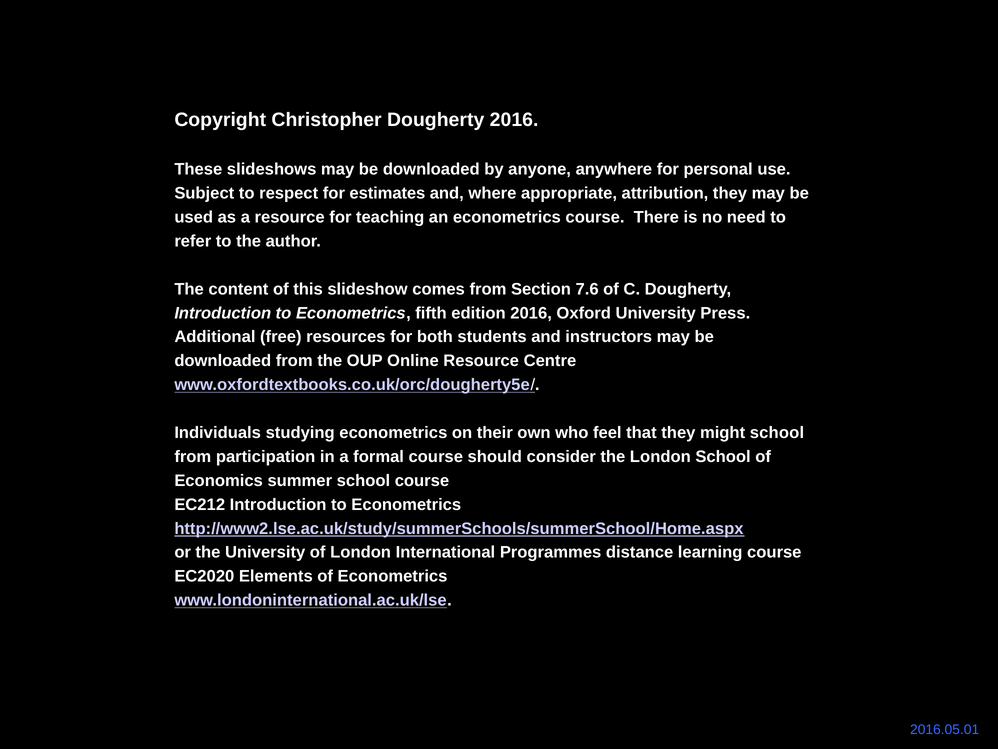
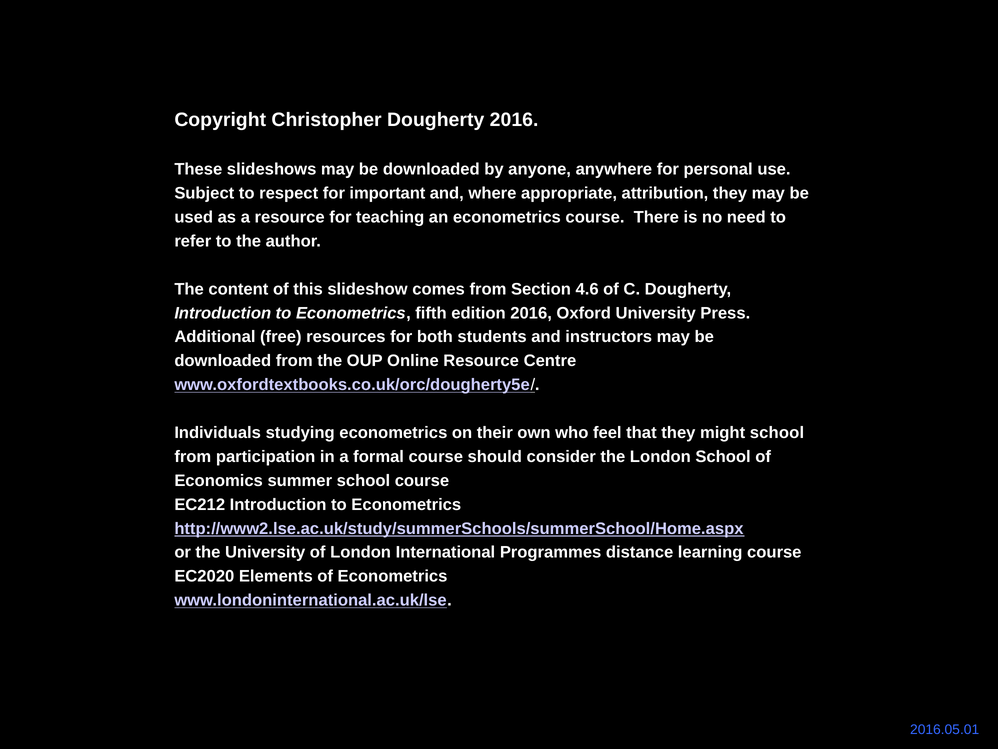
estimates: estimates -> important
7.6: 7.6 -> 4.6
